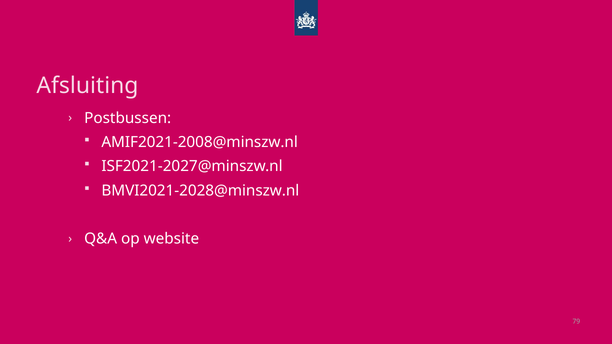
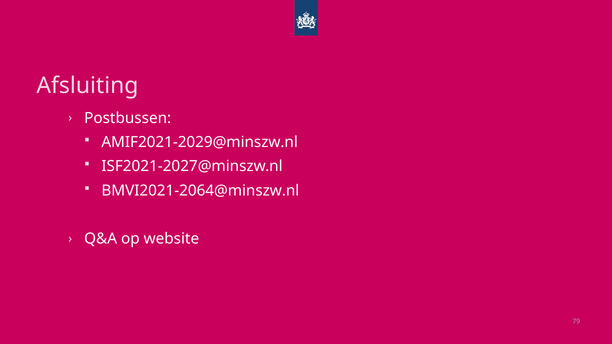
AMIF2021-2008@minszw.nl: AMIF2021-2008@minszw.nl -> AMIF2021-2029@minszw.nl
BMVI2021-2028@minszw.nl: BMVI2021-2028@minszw.nl -> BMVI2021-2064@minszw.nl
